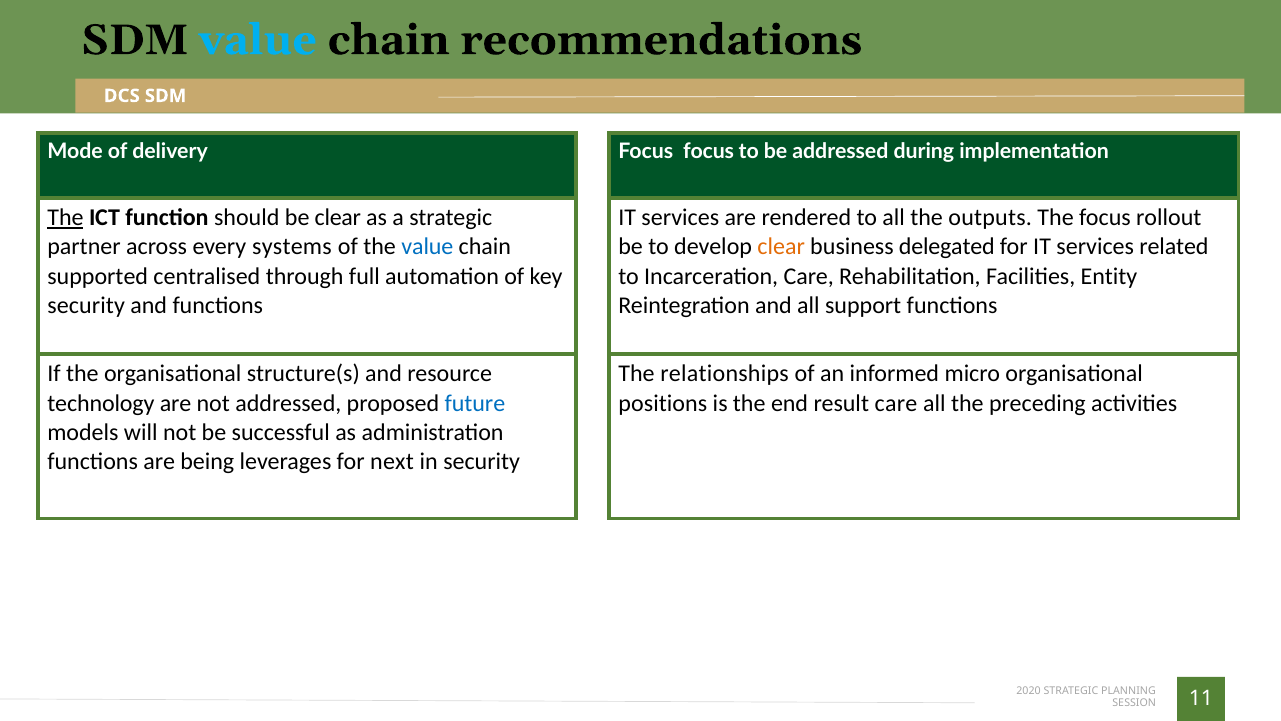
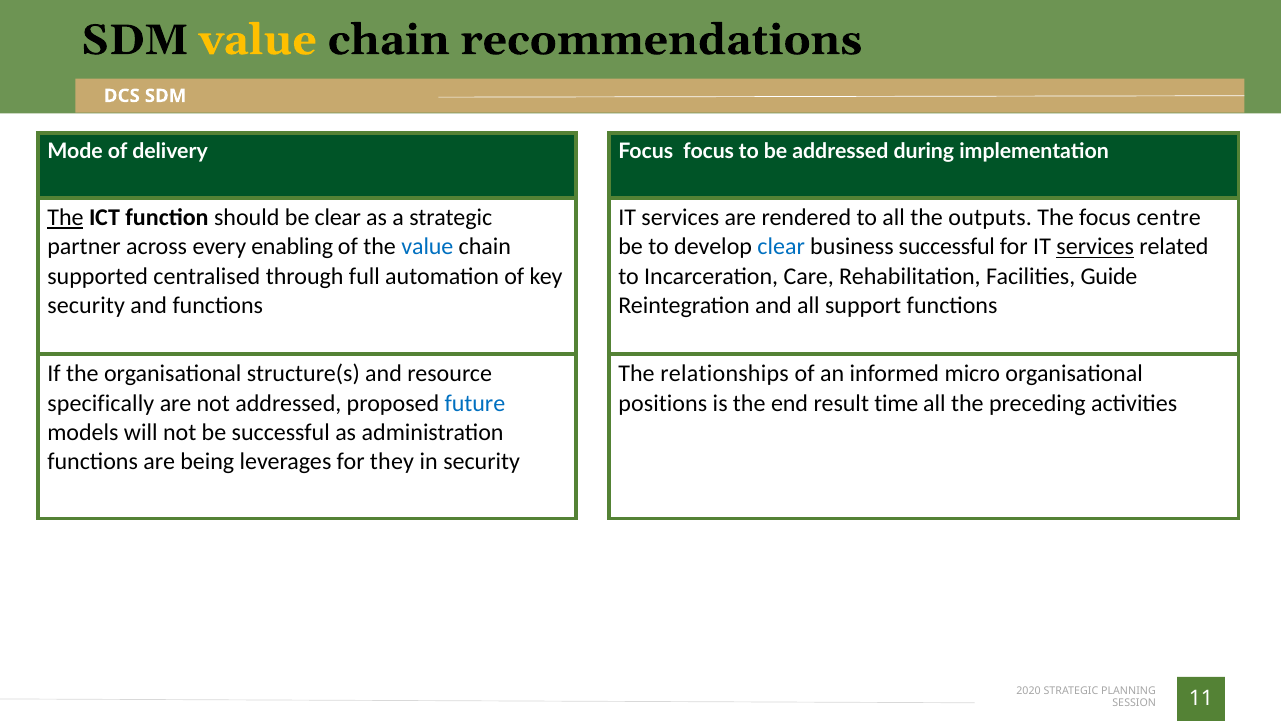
value at (258, 40) colour: light blue -> yellow
rollout: rollout -> centre
systems: systems -> enabling
clear at (781, 247) colour: orange -> blue
business delegated: delegated -> successful
services at (1095, 247) underline: none -> present
Entity: Entity -> Guide
technology: technology -> specifically
result care: care -> time
next: next -> they
